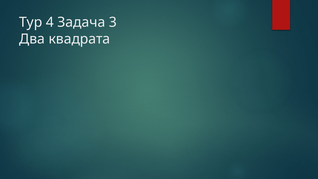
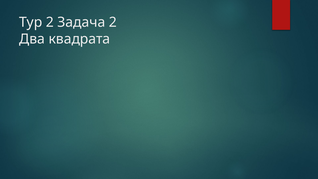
Тур 4: 4 -> 2
Задача 3: 3 -> 2
